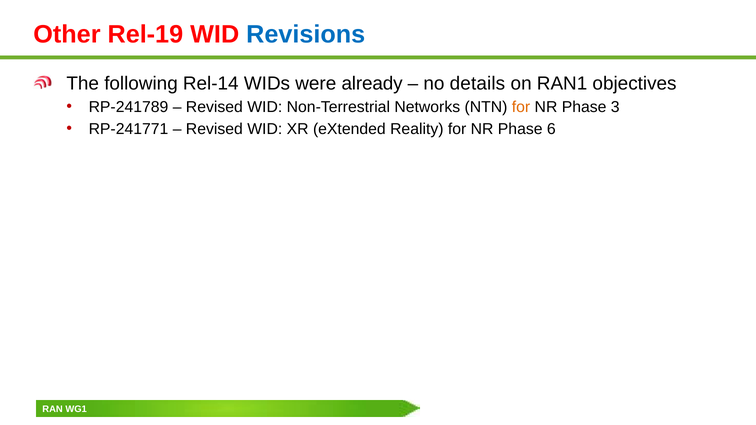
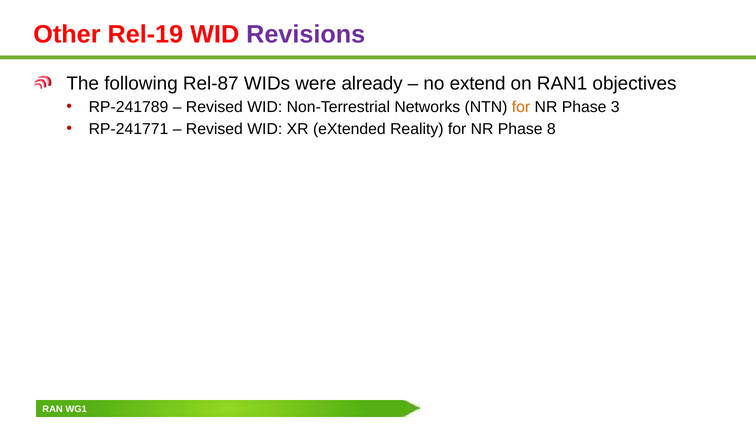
Revisions colour: blue -> purple
Rel-14: Rel-14 -> Rel-87
details: details -> extend
6: 6 -> 8
